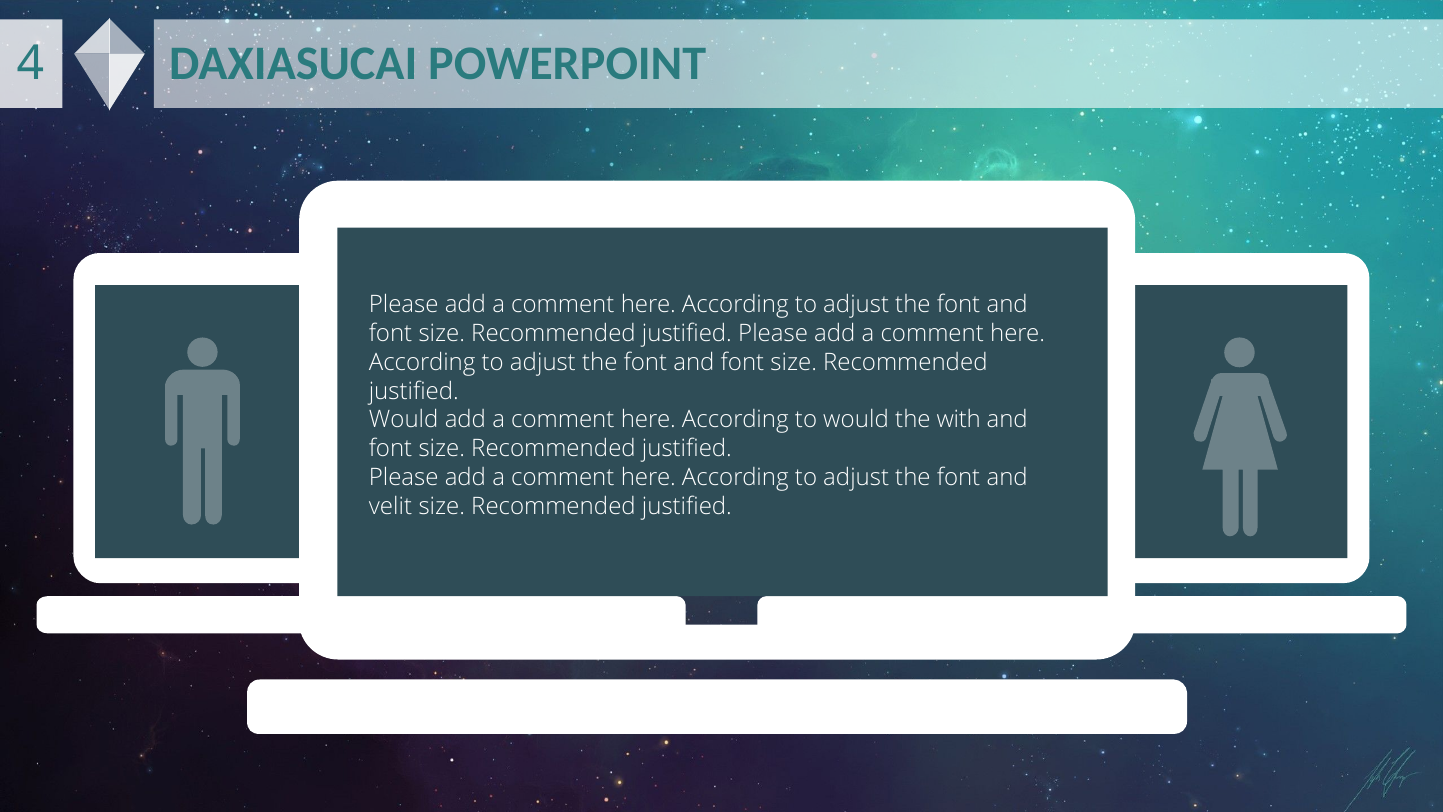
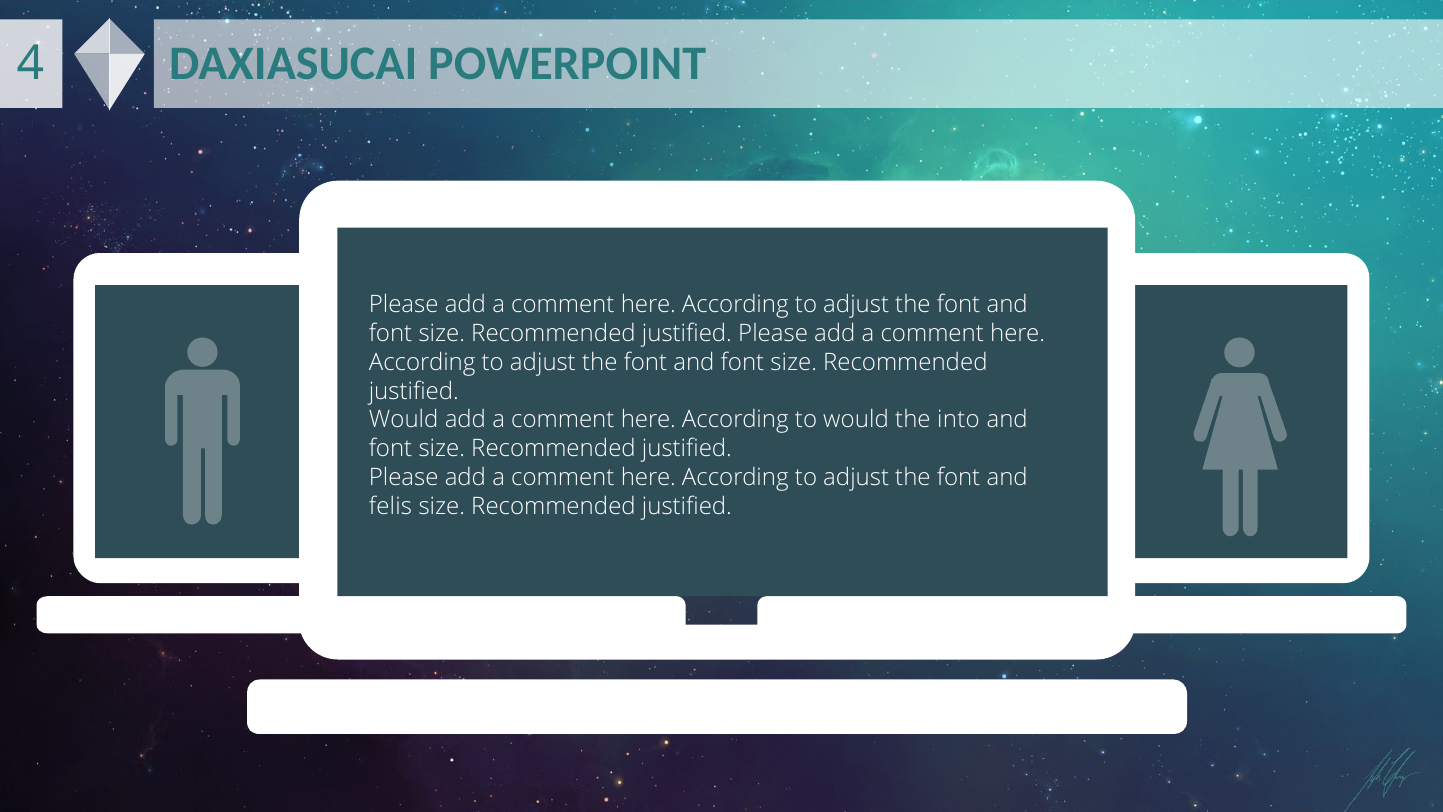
with: with -> into
velit: velit -> felis
